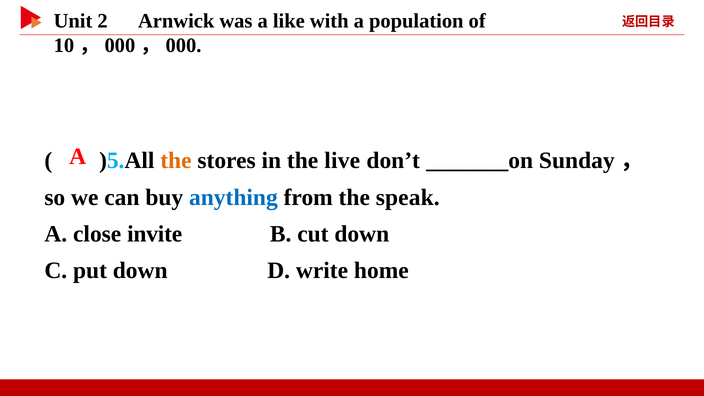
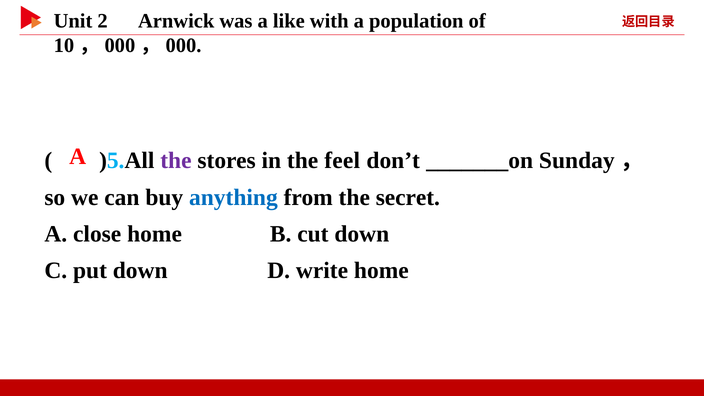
the at (176, 161) colour: orange -> purple
live: live -> feel
speak: speak -> secret
close invite: invite -> home
